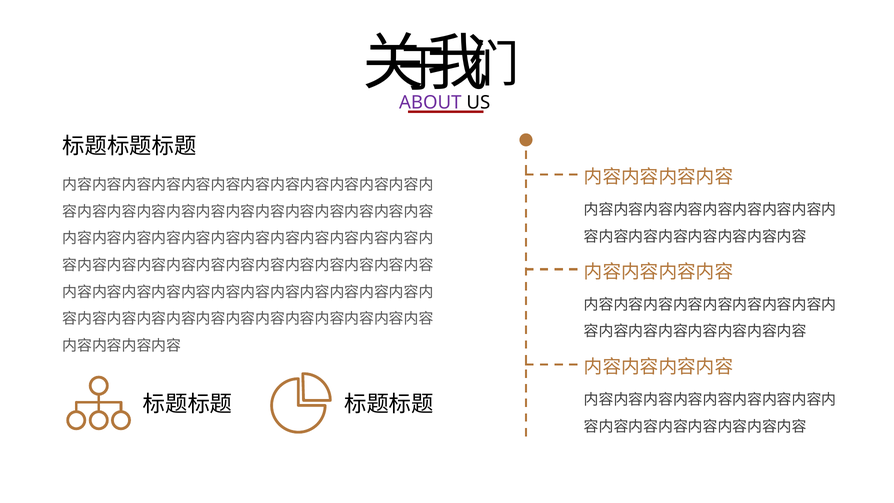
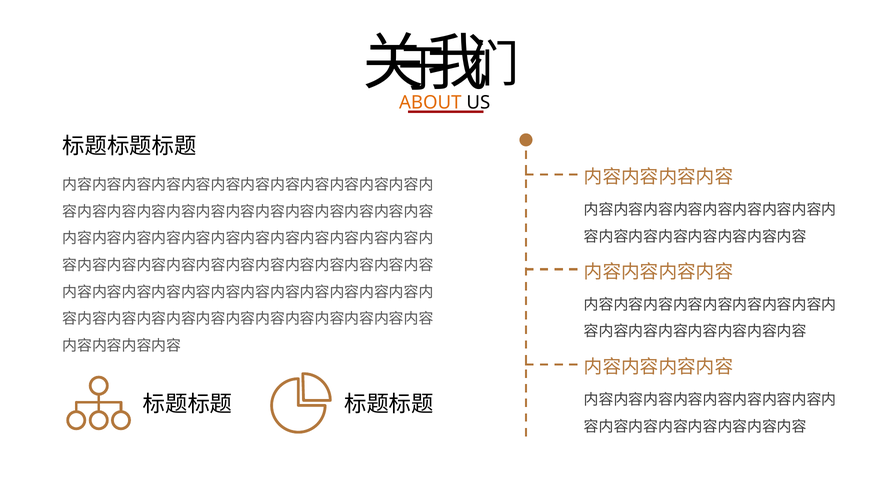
ABOUT colour: purple -> orange
